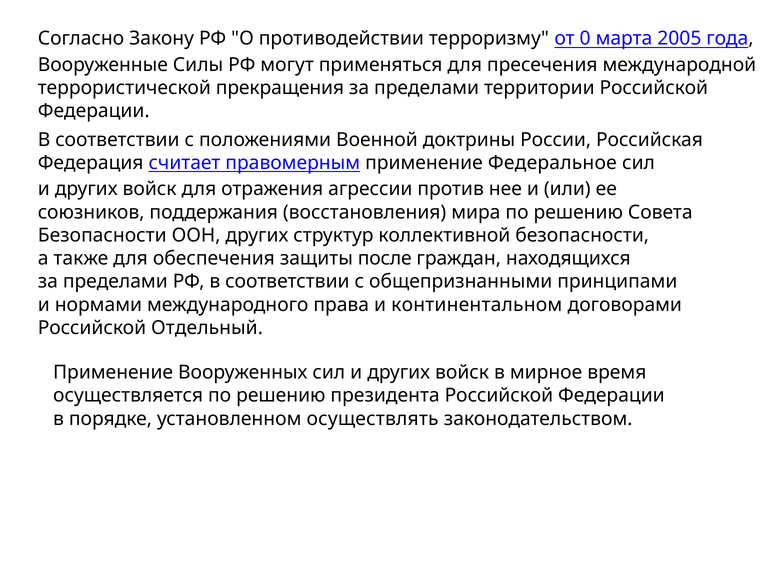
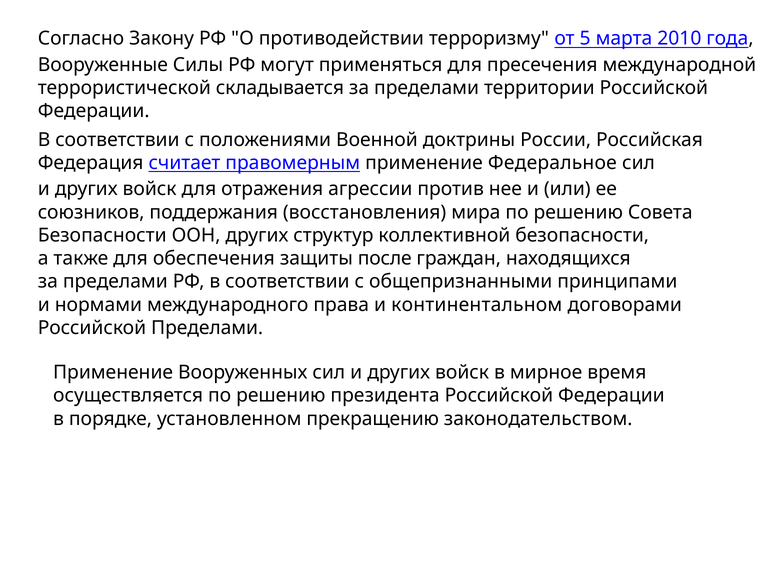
0: 0 -> 5
2005: 2005 -> 2010
прекращения: прекращения -> складывается
Российской Отдельный: Отдельный -> Пределами
осуществлять: осуществлять -> прекращению
